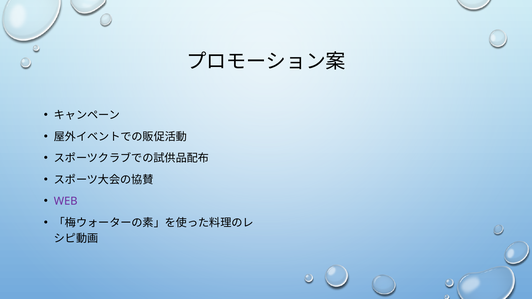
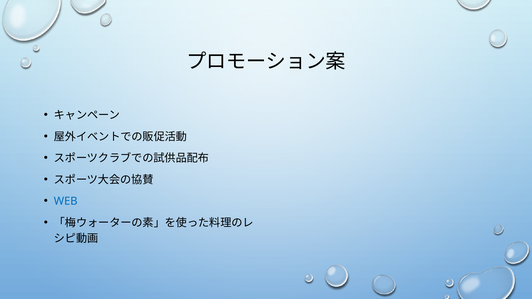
WEB colour: purple -> blue
